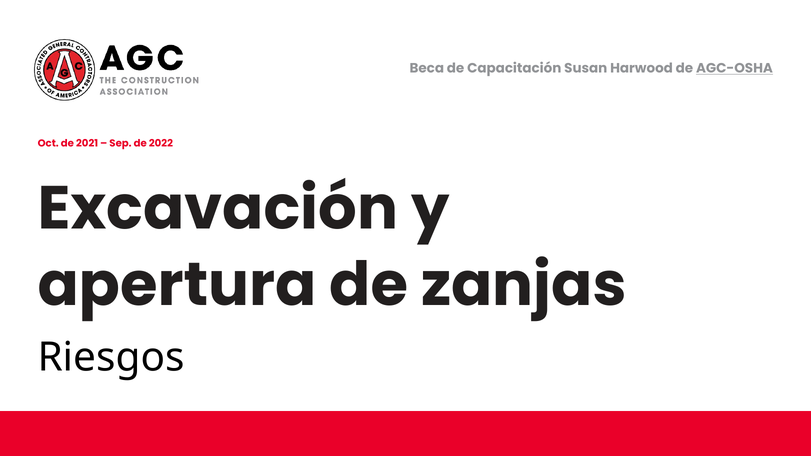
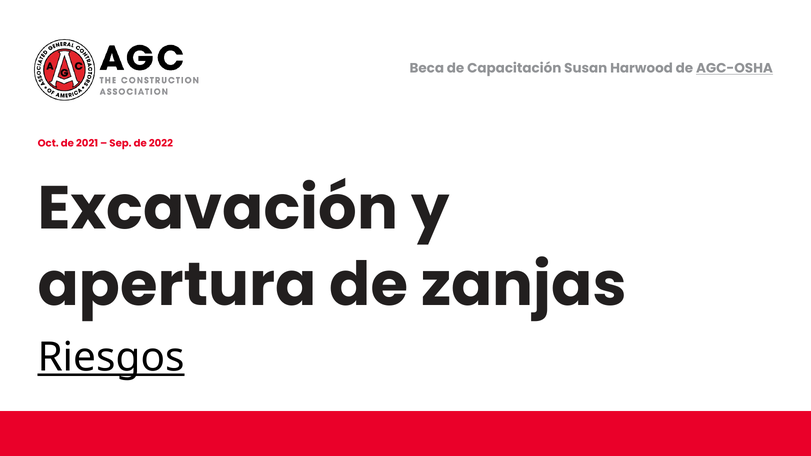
Riesgos underline: none -> present
